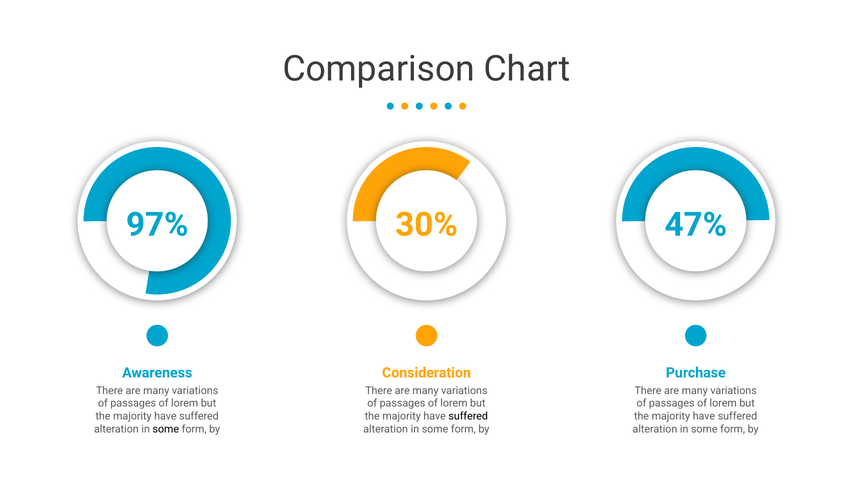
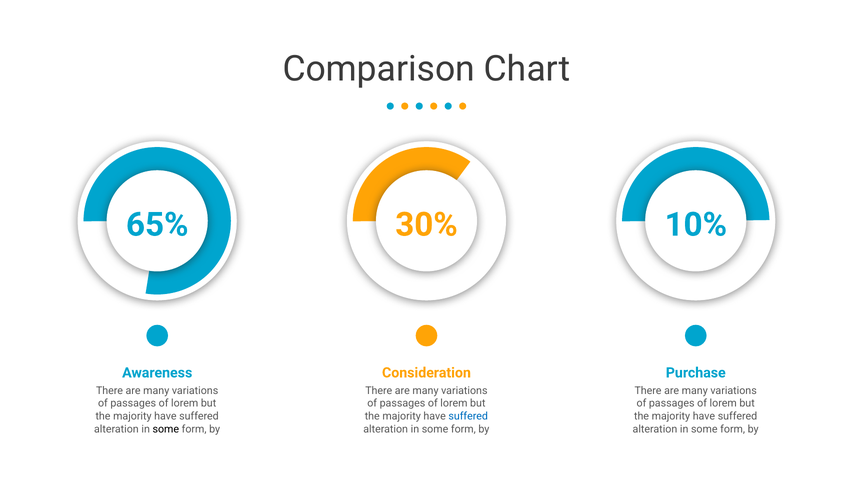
97%: 97% -> 65%
47%: 47% -> 10%
suffered at (468, 416) colour: black -> blue
